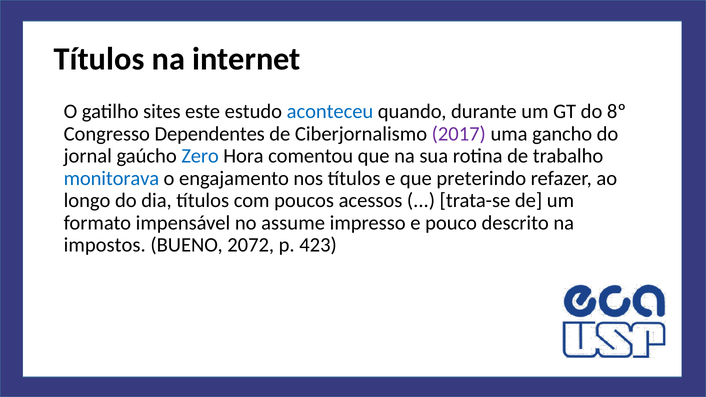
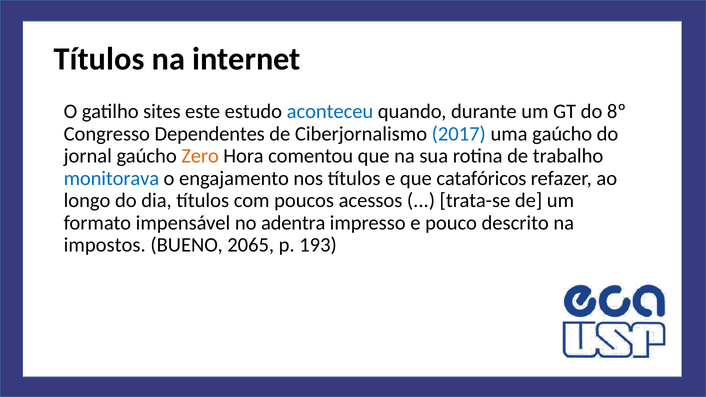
2017 colour: purple -> blue
uma gancho: gancho -> gaúcho
Zero colour: blue -> orange
preterindo: preterindo -> catafóricos
assume: assume -> adentra
2072: 2072 -> 2065
423: 423 -> 193
